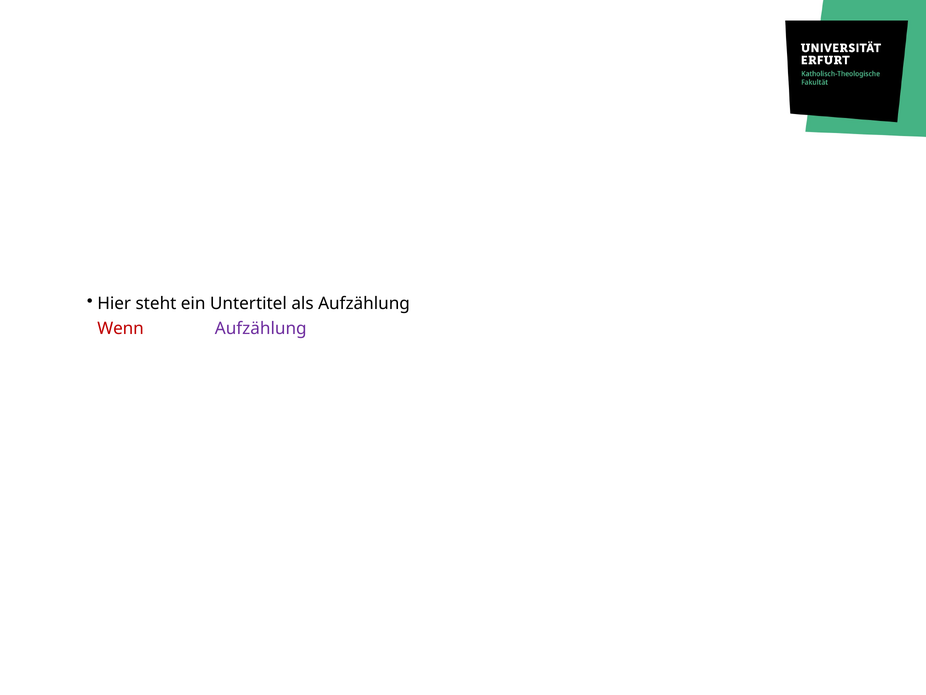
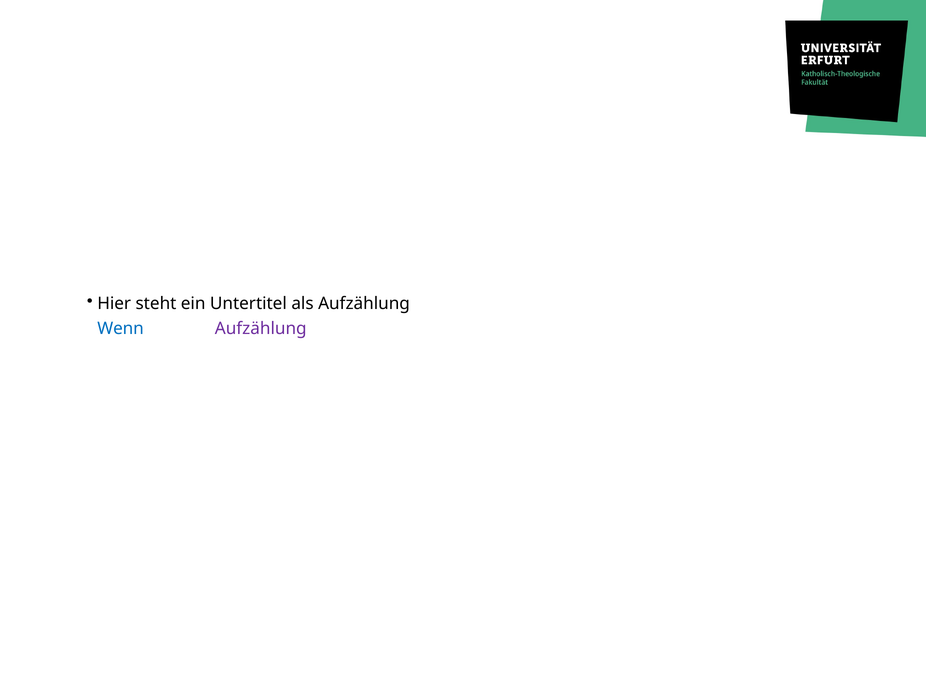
Wenn colour: red -> blue
